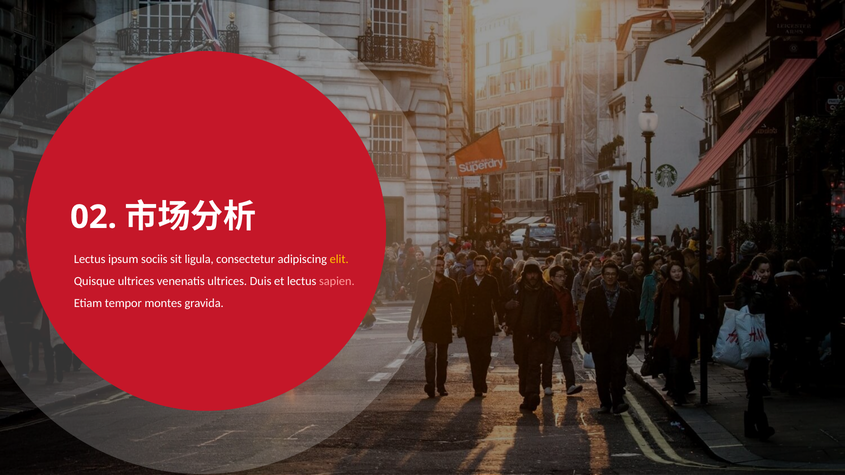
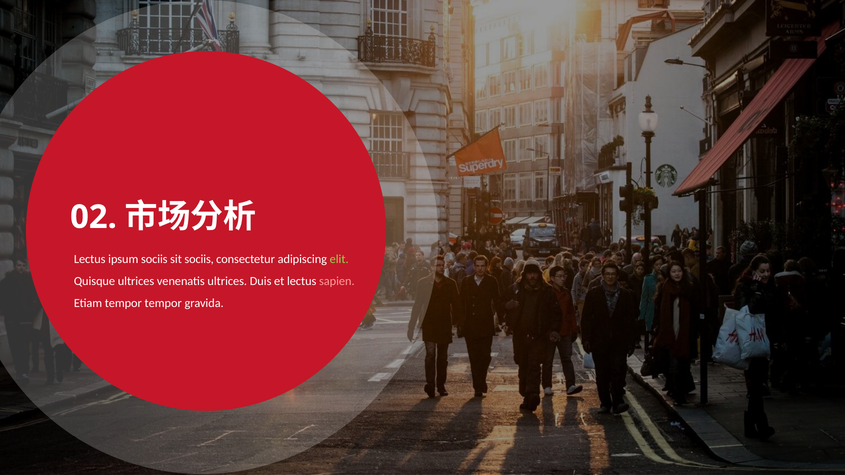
sit ligula: ligula -> sociis
elit colour: yellow -> light green
tempor montes: montes -> tempor
